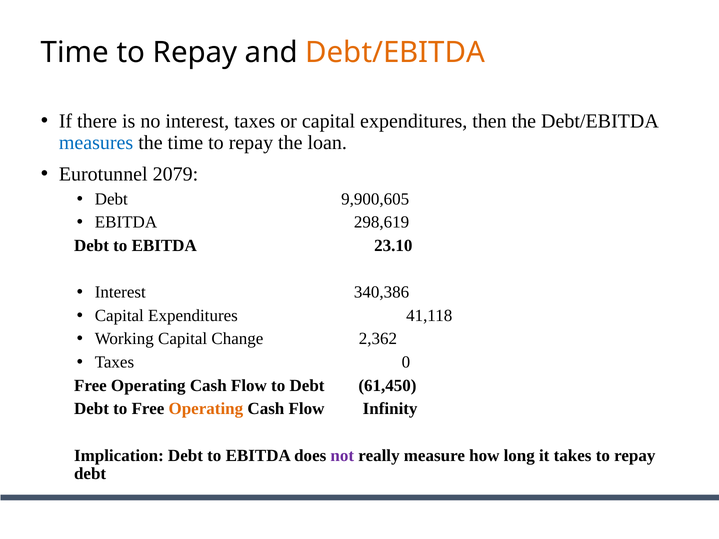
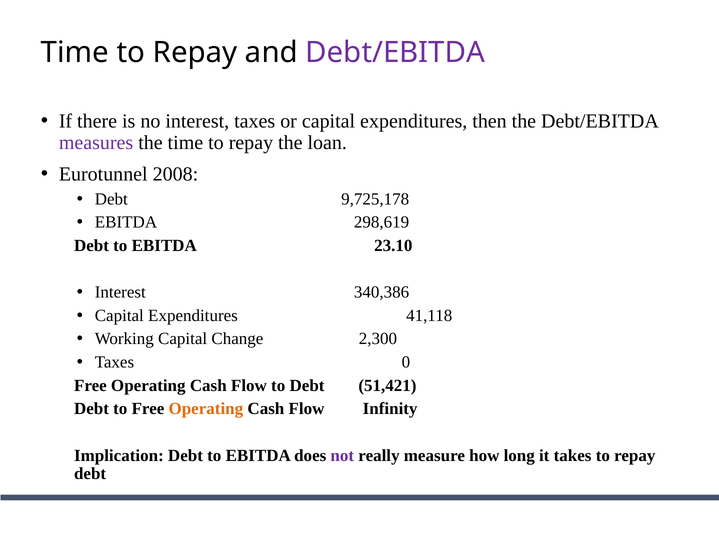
Debt/EBITDA at (395, 53) colour: orange -> purple
measures colour: blue -> purple
2079: 2079 -> 2008
9,900,605: 9,900,605 -> 9,725,178
2,362: 2,362 -> 2,300
61,450: 61,450 -> 51,421
